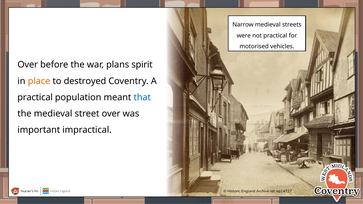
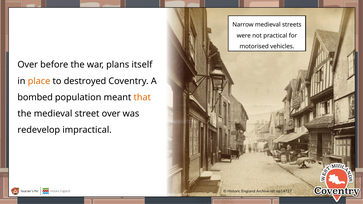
spirit: spirit -> itself
practical at (35, 97): practical -> bombed
that colour: blue -> orange
important: important -> redevelop
